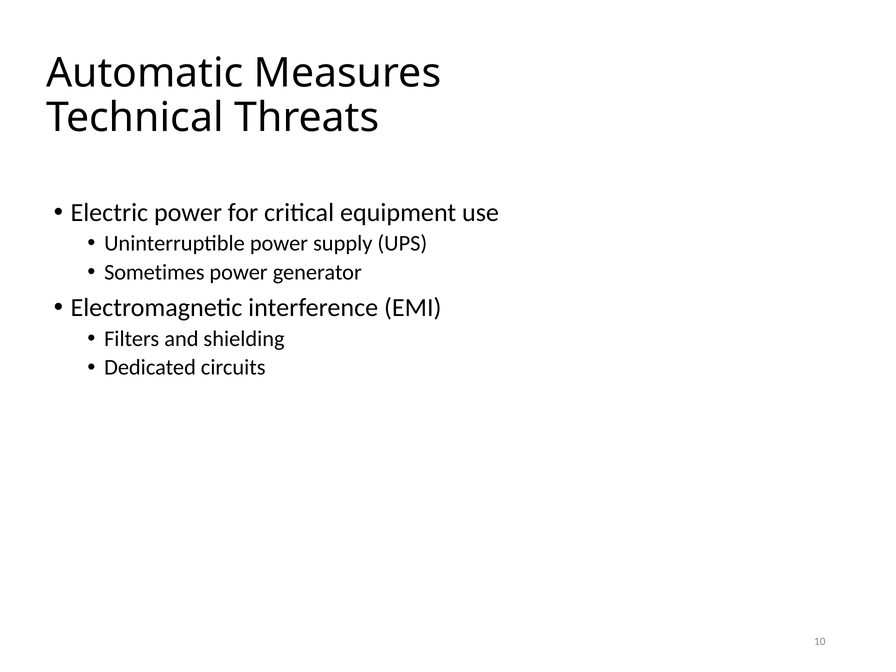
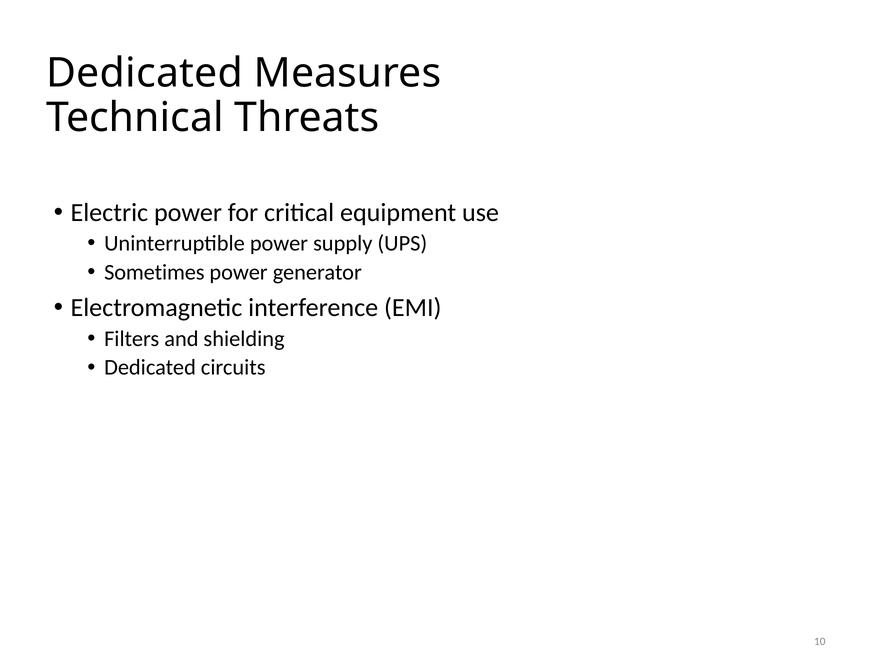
Automatic at (145, 73): Automatic -> Dedicated
